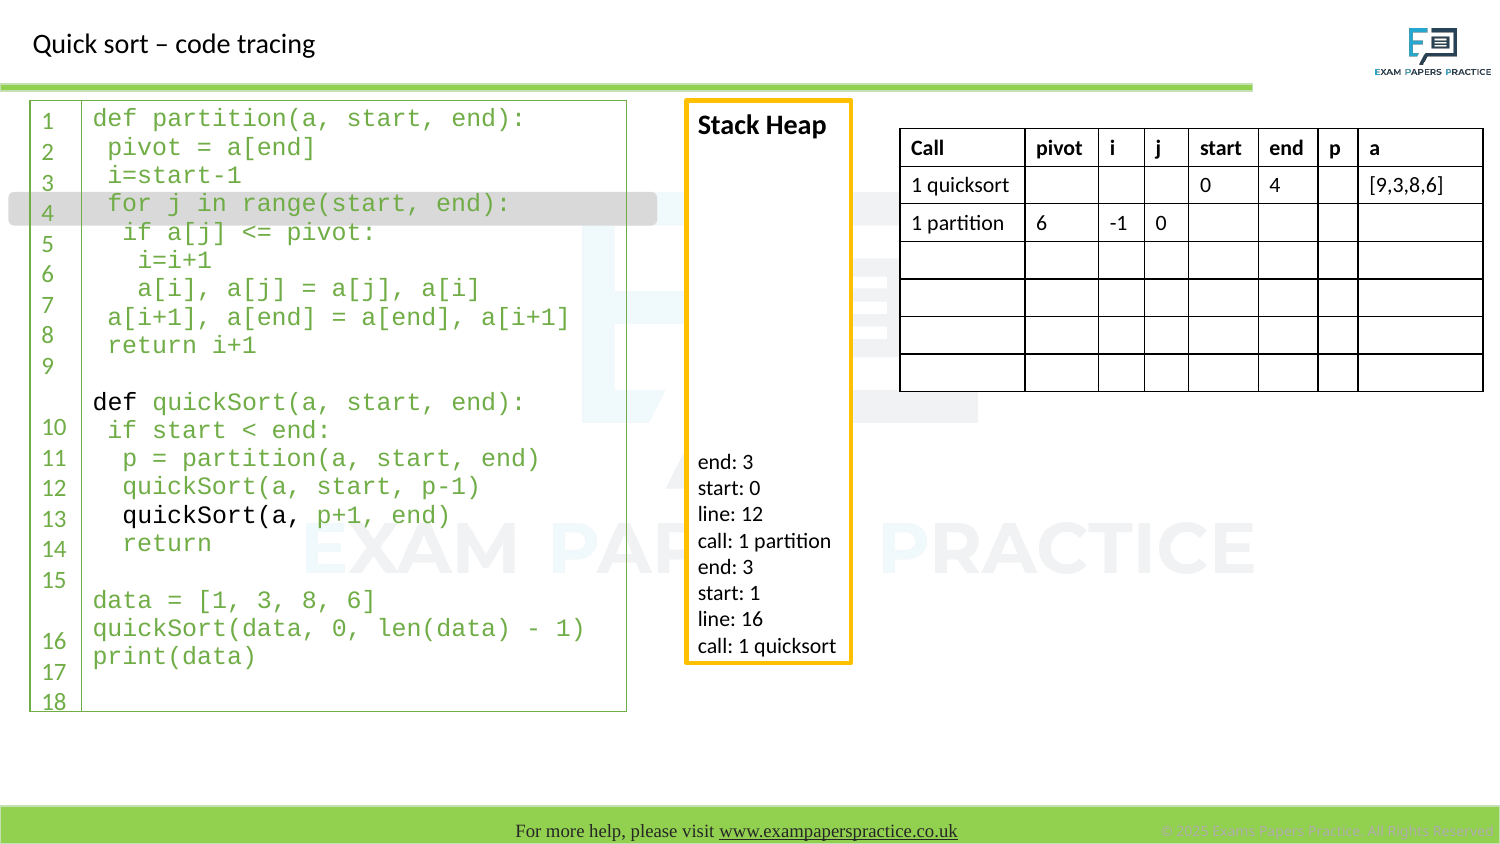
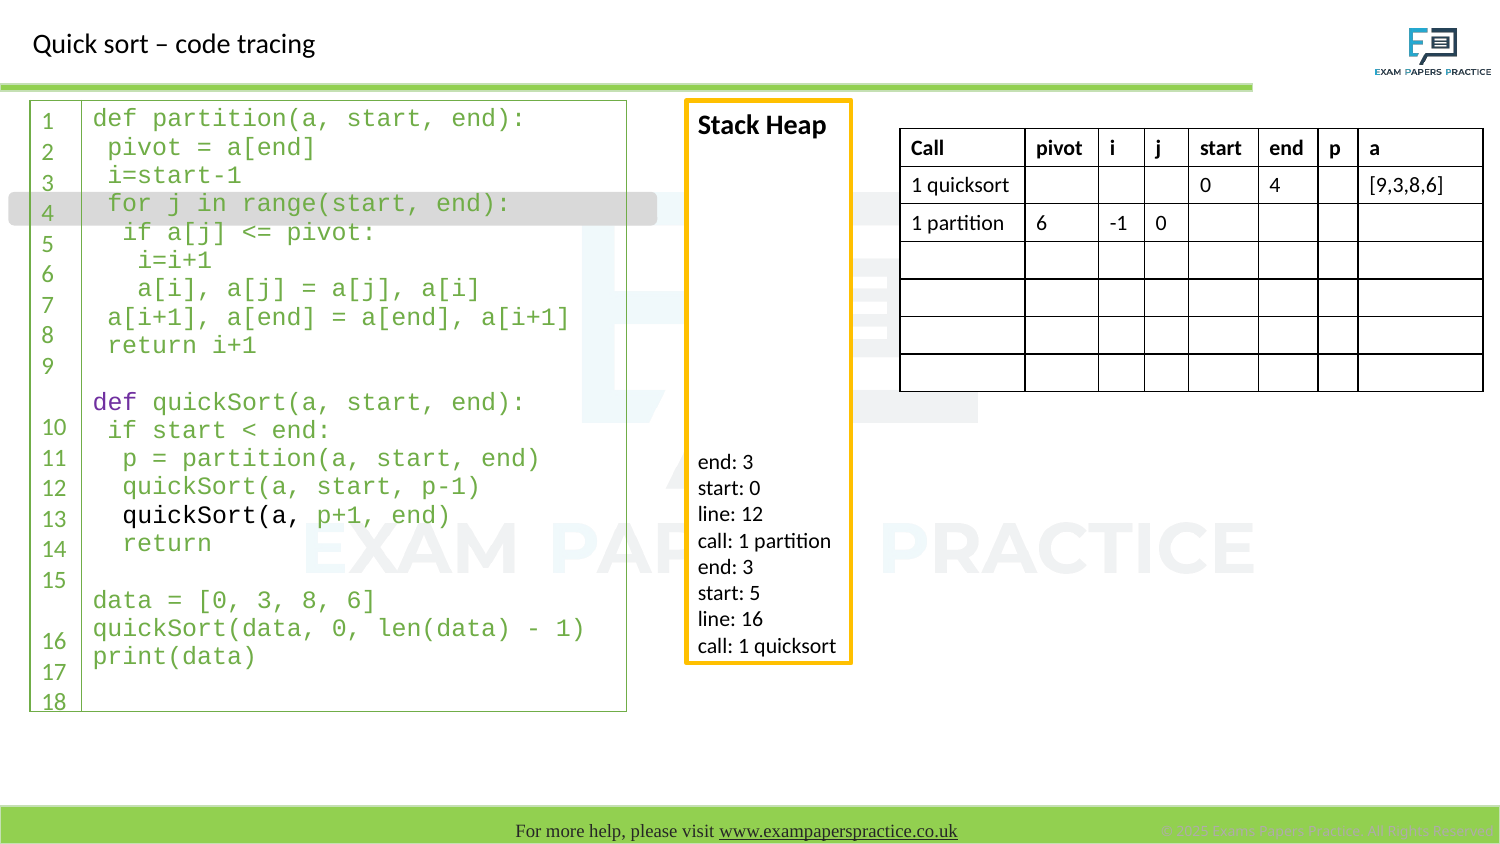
def at (115, 402) colour: black -> purple
start 1: 1 -> 5
1 at (220, 600): 1 -> 0
